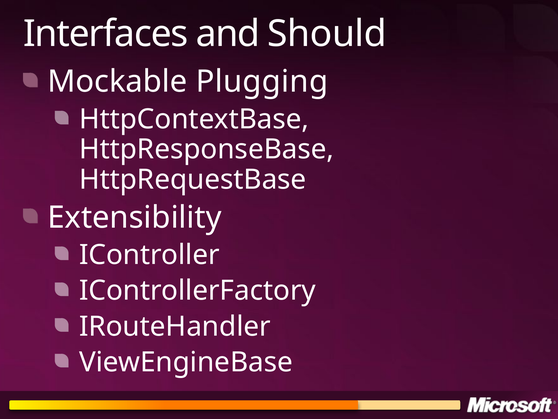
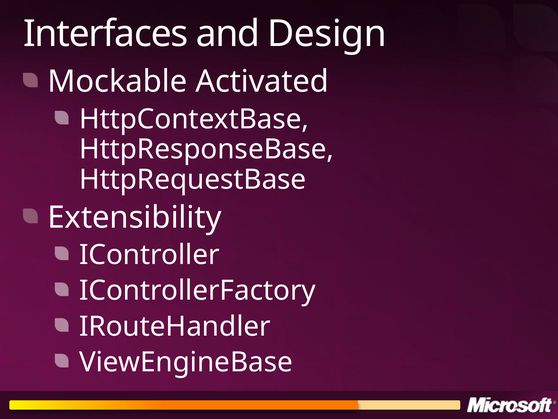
Should: Should -> Design
Plugging: Plugging -> Activated
